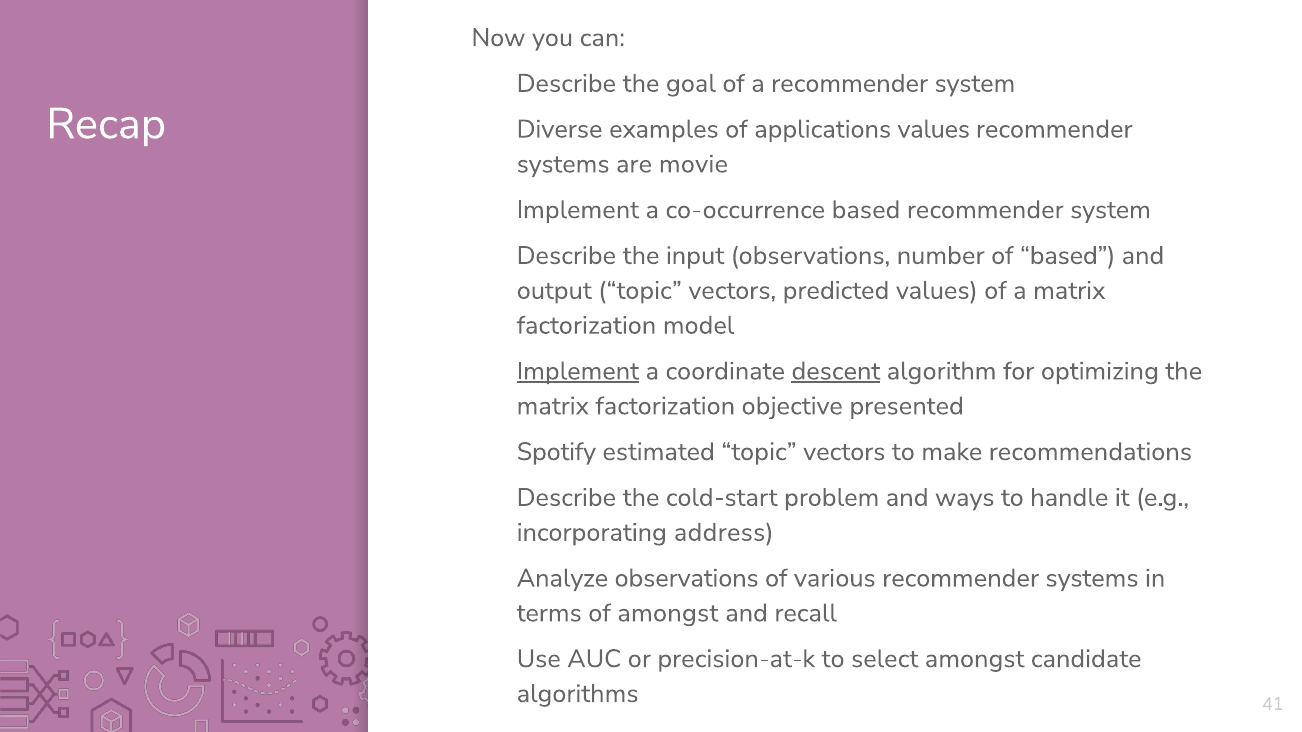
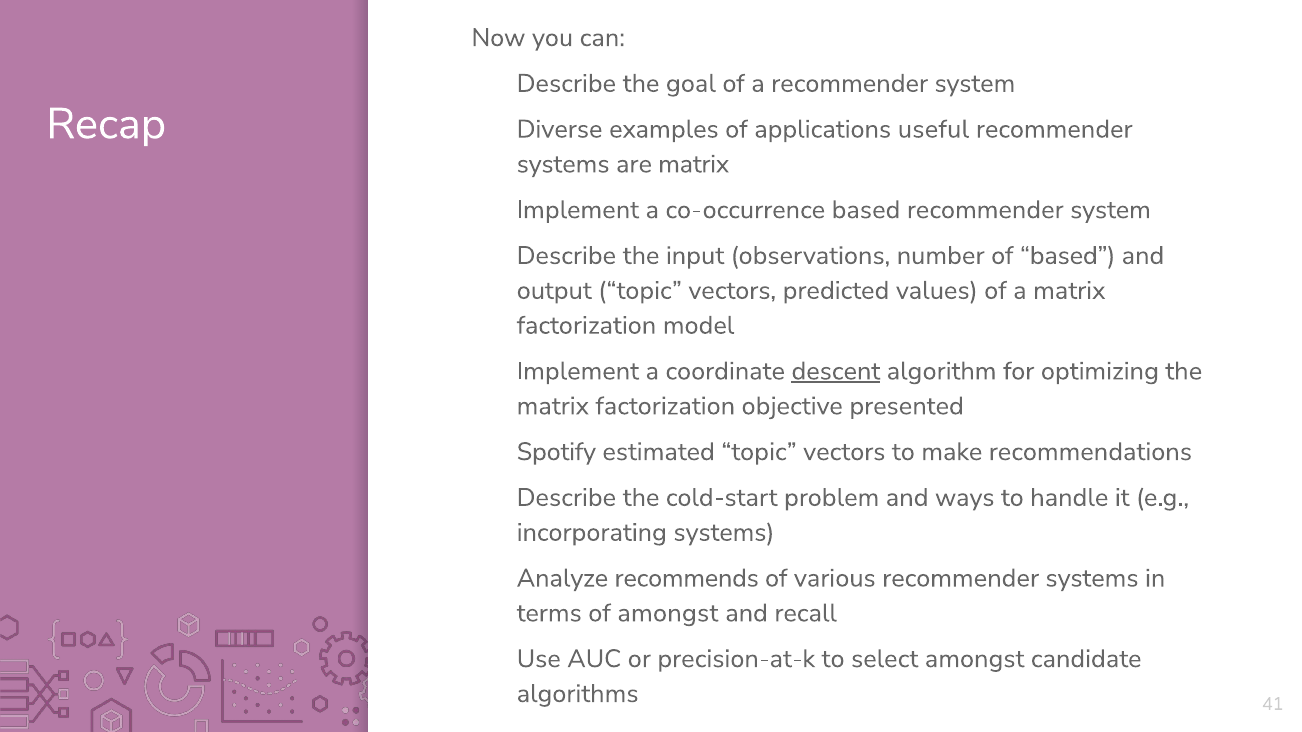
applications values: values -> useful
are movie: movie -> matrix
Implement at (578, 371) underline: present -> none
incorporating address: address -> systems
Analyze observations: observations -> recommends
